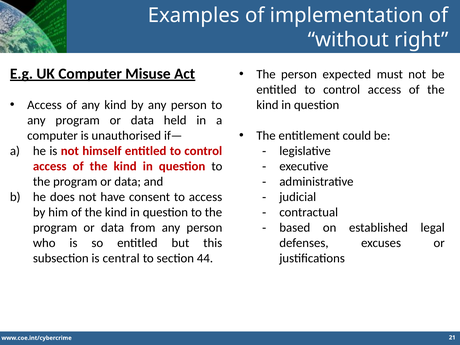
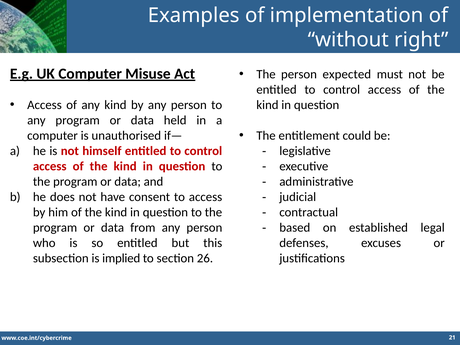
central: central -> implied
44: 44 -> 26
